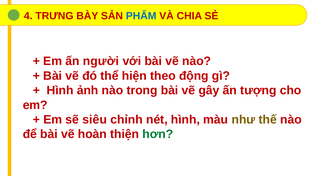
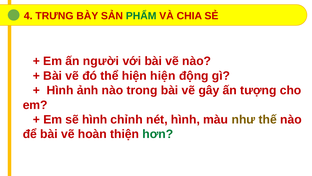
PHẨM colour: blue -> green
hiện theo: theo -> hiện
sẽ siêu: siêu -> hình
